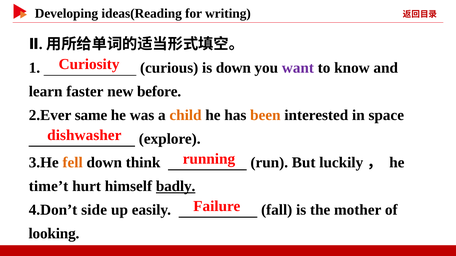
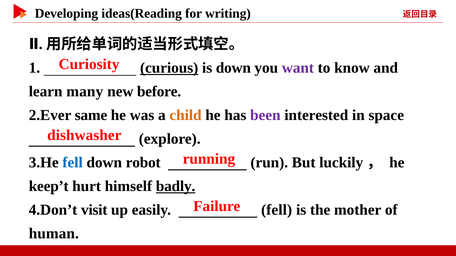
curious underline: none -> present
faster: faster -> many
been colour: orange -> purple
fell at (73, 163) colour: orange -> blue
think: think -> robot
time’t: time’t -> keep’t
side: side -> visit
easily fall: fall -> fell
looking: looking -> human
